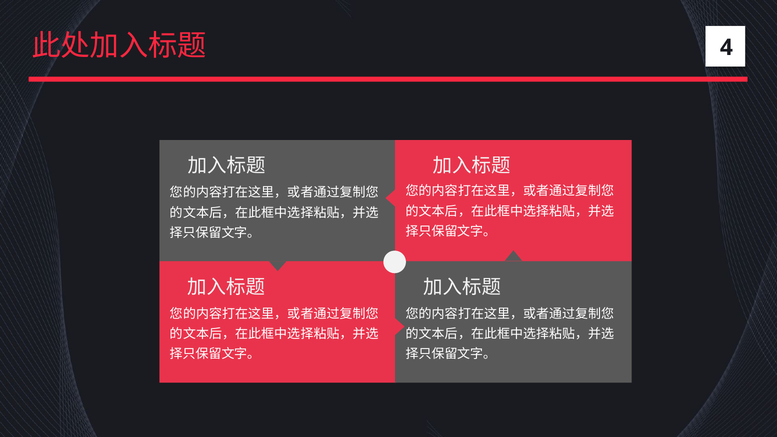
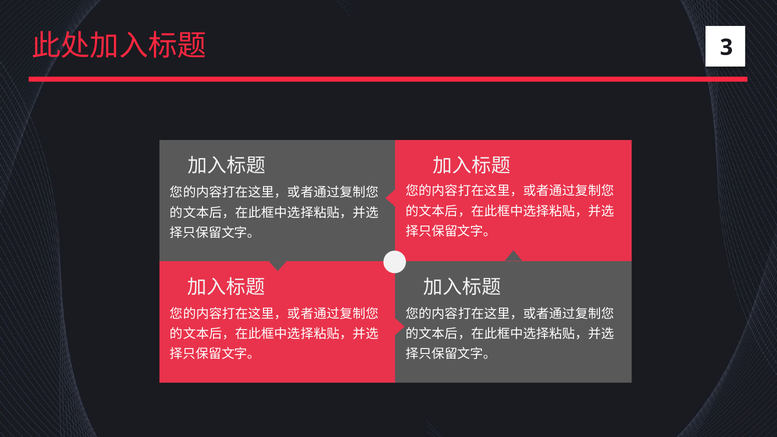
4: 4 -> 3
